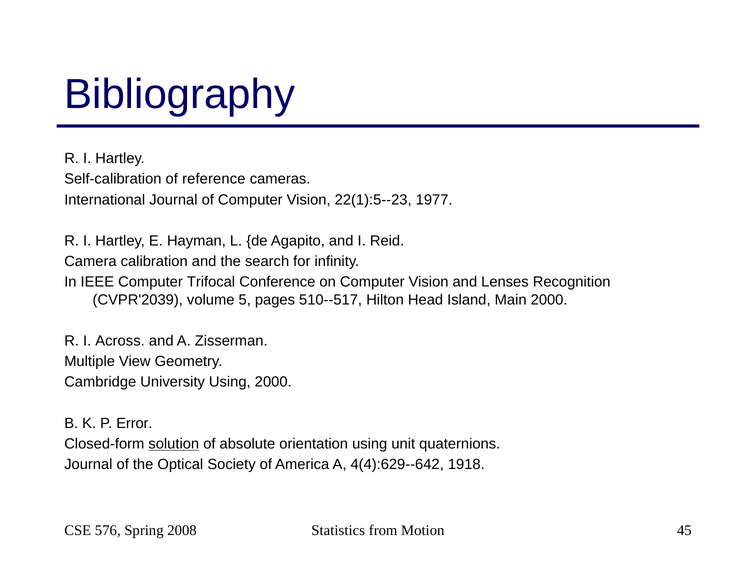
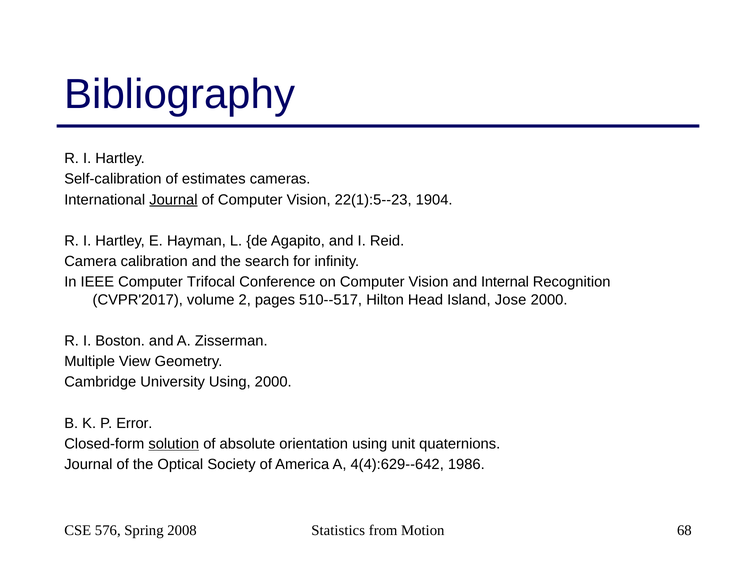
reference: reference -> estimates
Journal at (173, 200) underline: none -> present
1977: 1977 -> 1904
Lenses: Lenses -> Internal
CVPR'2039: CVPR'2039 -> CVPR'2017
5: 5 -> 2
Main: Main -> Jose
Across: Across -> Boston
1918: 1918 -> 1986
45: 45 -> 68
